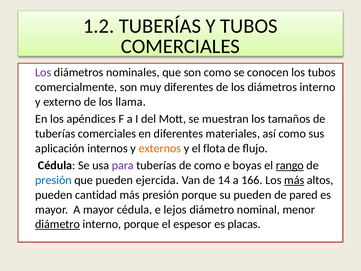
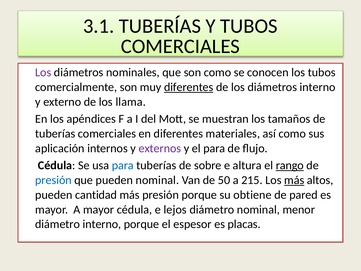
1.2: 1.2 -> 3.1
diferentes at (189, 87) underline: none -> present
externos colour: orange -> purple
el flota: flota -> para
para at (123, 165) colour: purple -> blue
de como: como -> sobre
boyas: boyas -> altura
pueden ejercida: ejercida -> nominal
14: 14 -> 50
166: 166 -> 215
su pueden: pueden -> obtiene
diámetro at (58, 224) underline: present -> none
